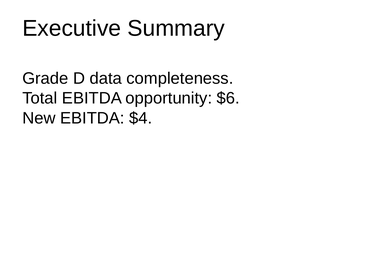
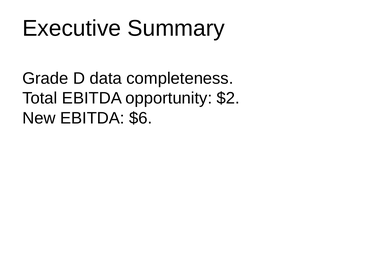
$6: $6 -> $2
$4: $4 -> $6
